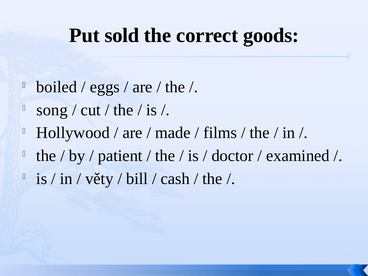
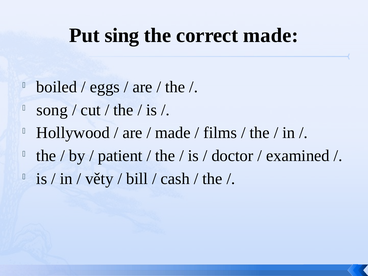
sold: sold -> sing
correct goods: goods -> made
